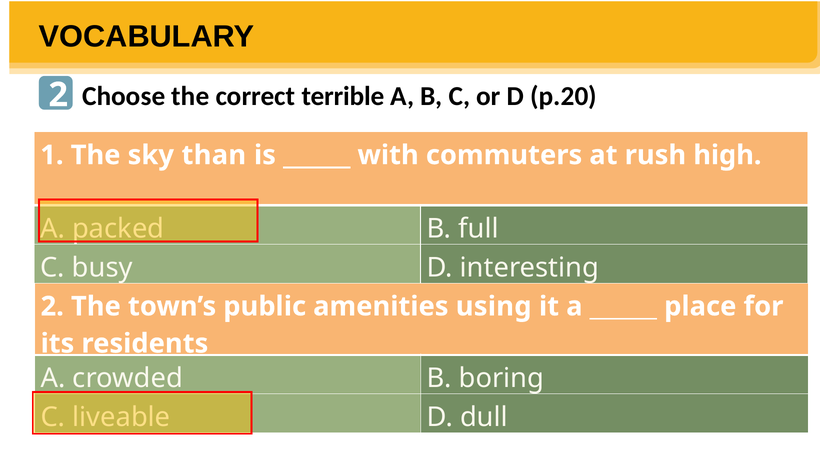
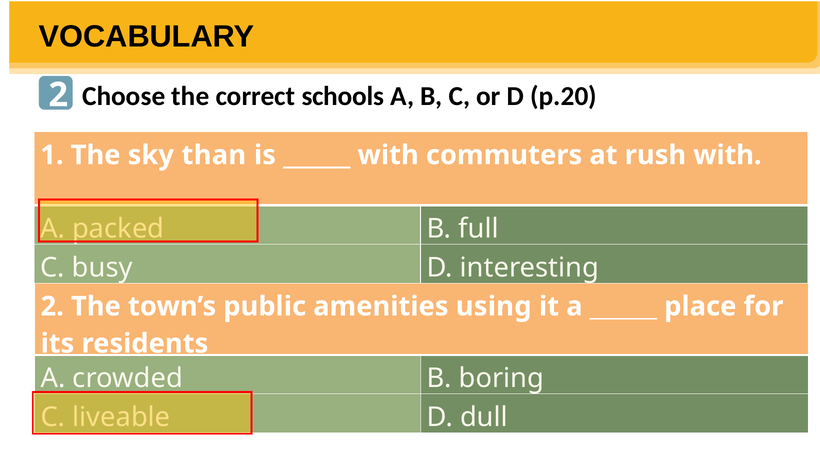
terrible: terrible -> schools
rush high: high -> with
